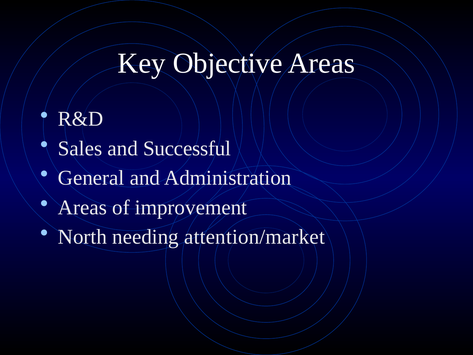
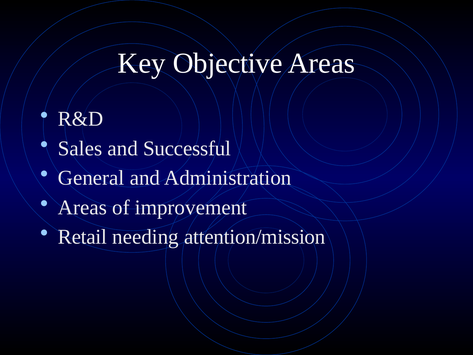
North: North -> Retail
attention/market: attention/market -> attention/mission
